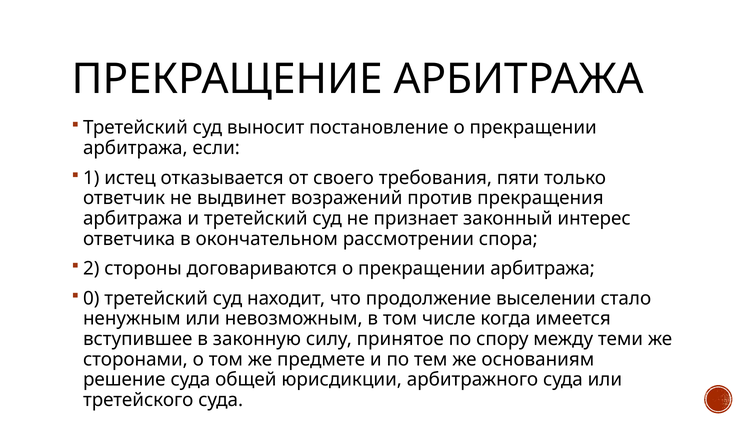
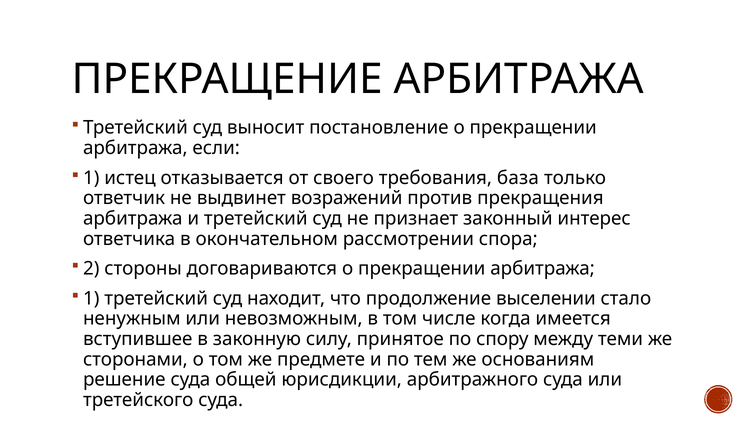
пяти: пяти -> база
0 at (91, 298): 0 -> 1
